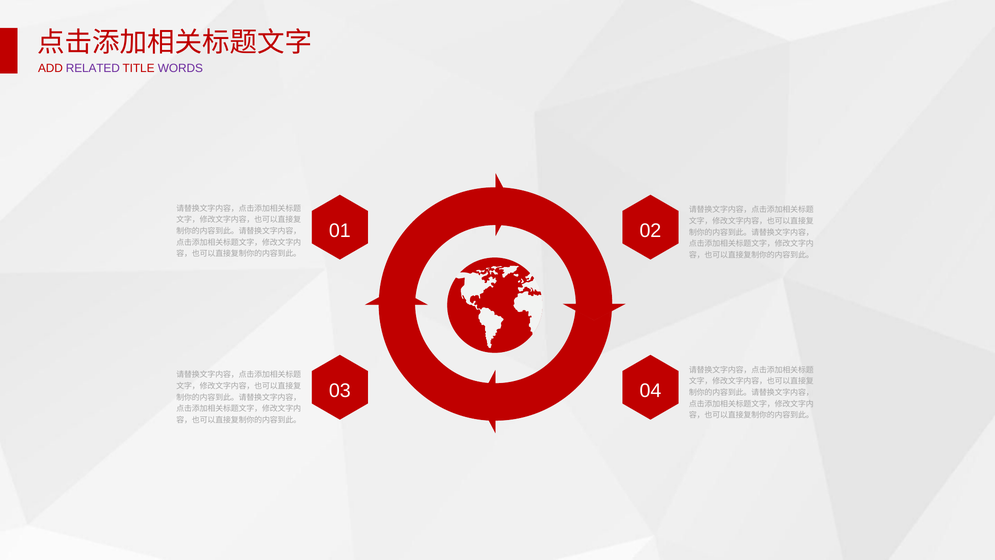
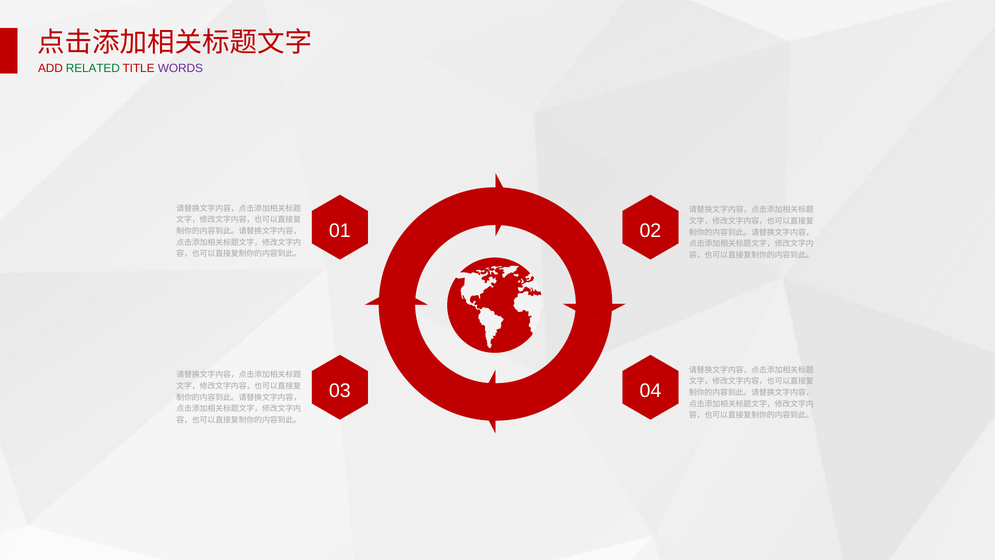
RELATED colour: purple -> green
